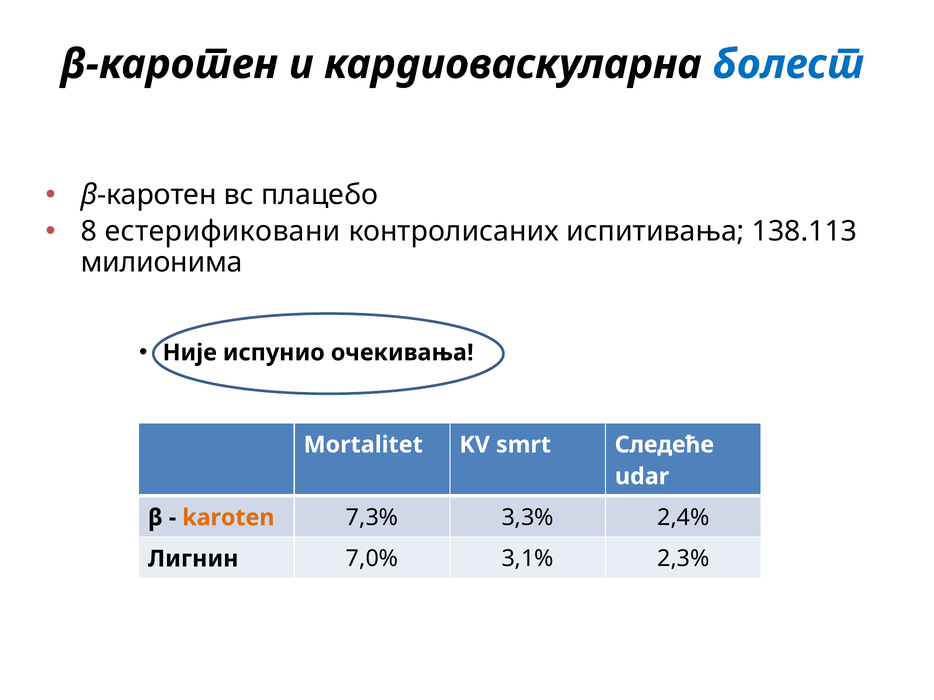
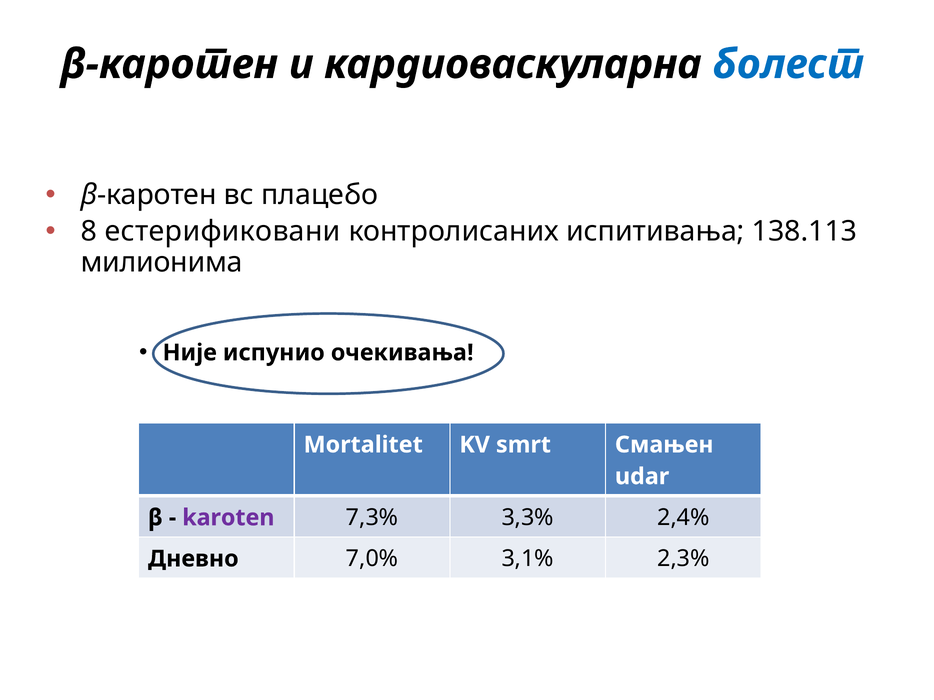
Следеће: Следеће -> Смањен
karoten colour: orange -> purple
Лигнин: Лигнин -> Дневно
